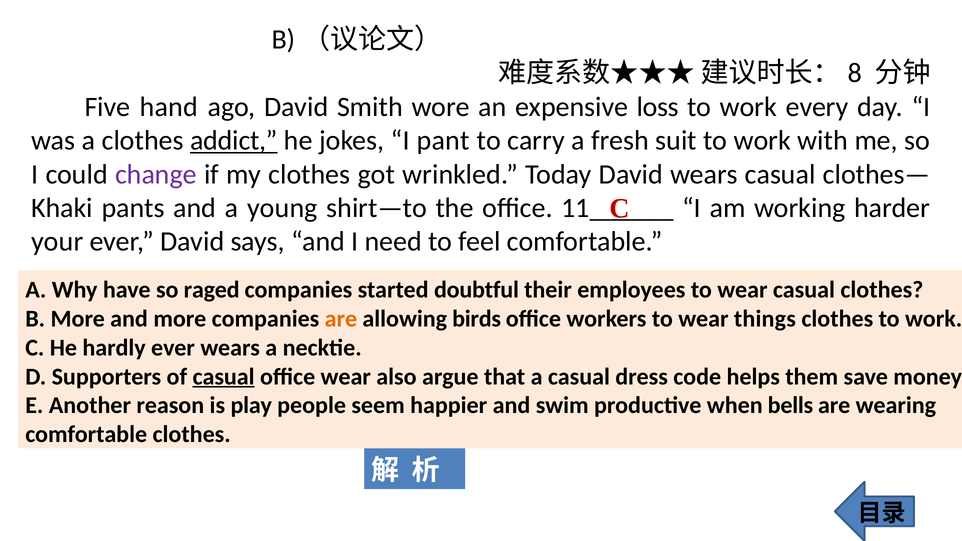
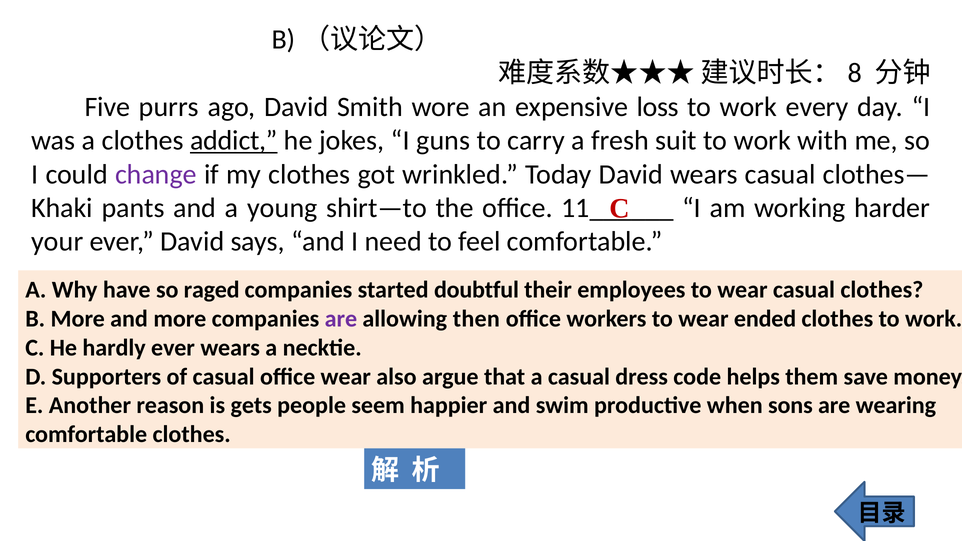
hand: hand -> purrs
pant: pant -> guns
are at (341, 319) colour: orange -> purple
birds: birds -> then
things: things -> ended
casual at (224, 377) underline: present -> none
play: play -> gets
bells: bells -> sons
